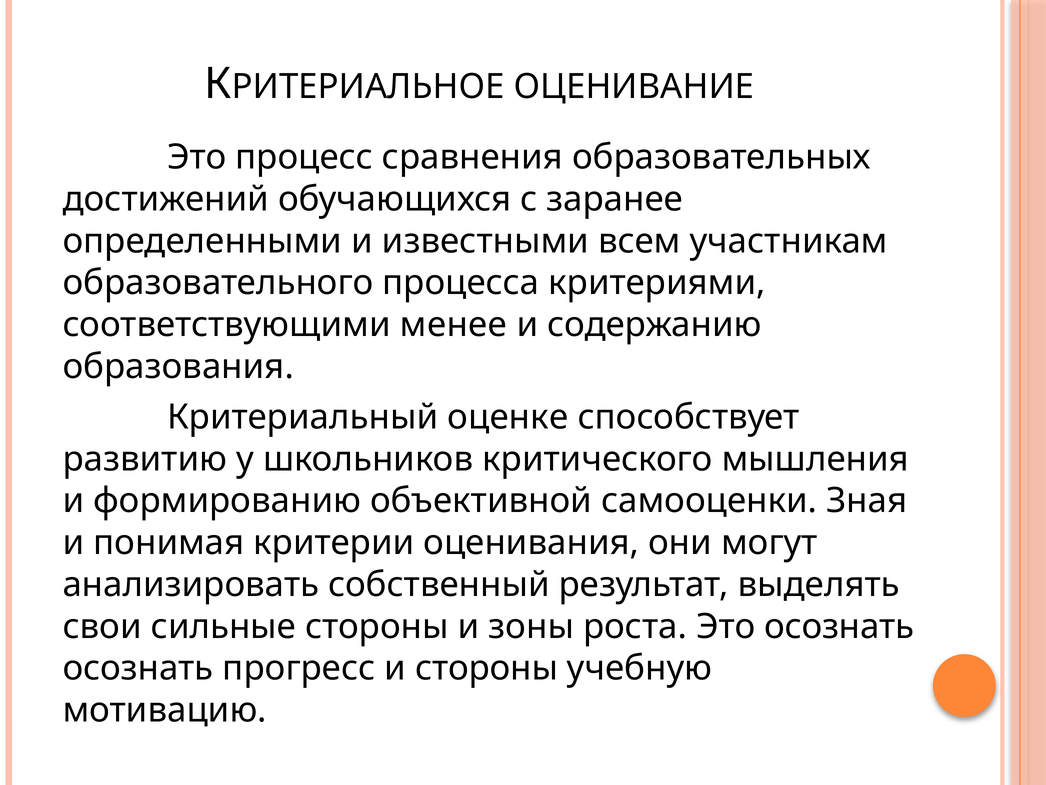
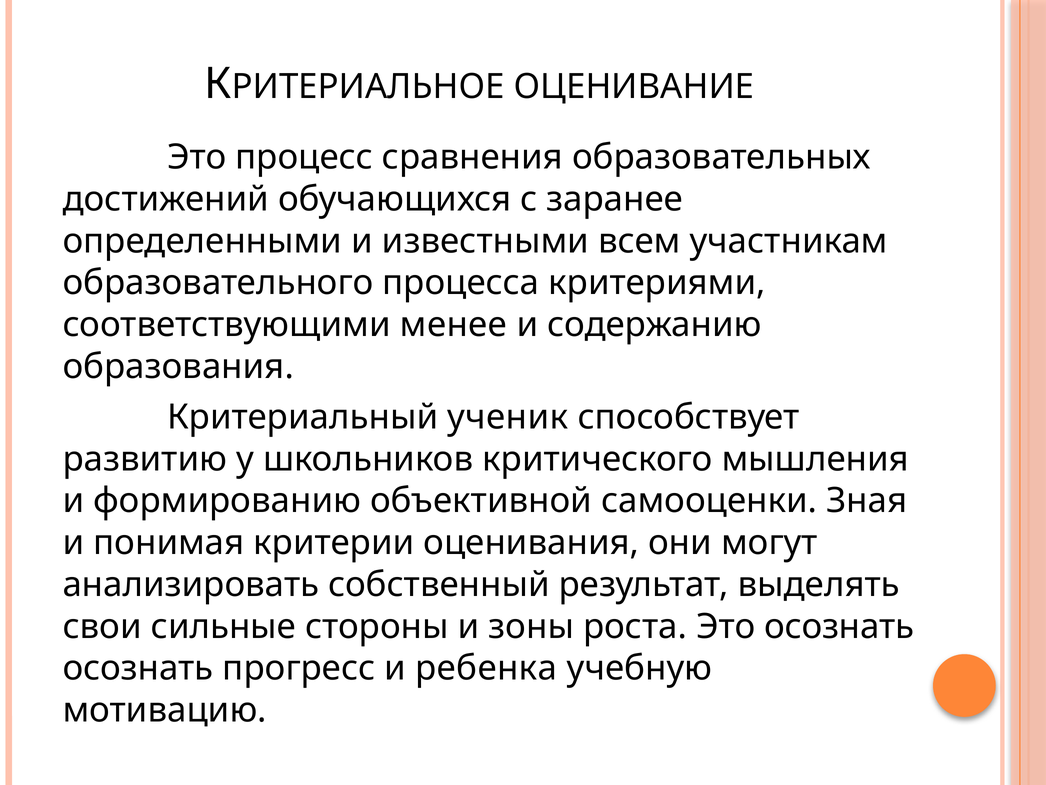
оценке: оценке -> ученик
и стороны: стороны -> ребенка
